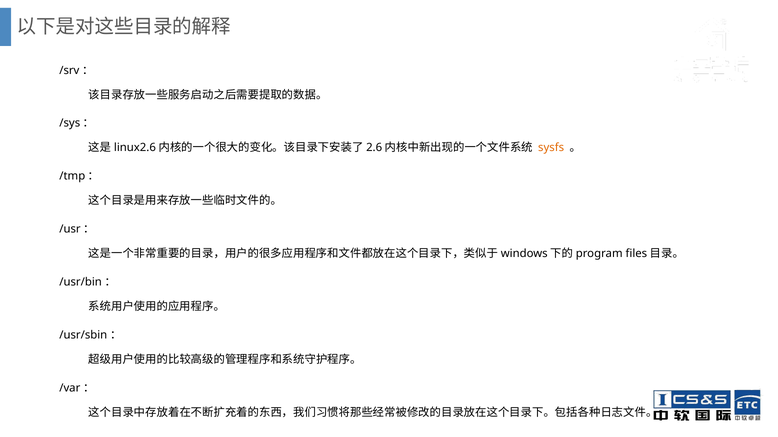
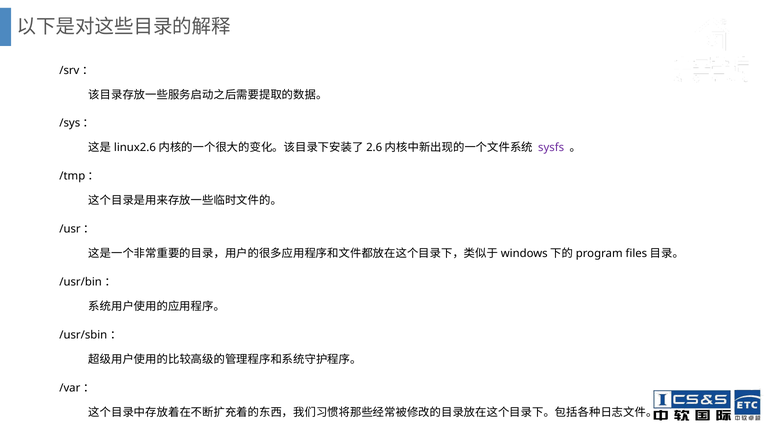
sysfs colour: orange -> purple
